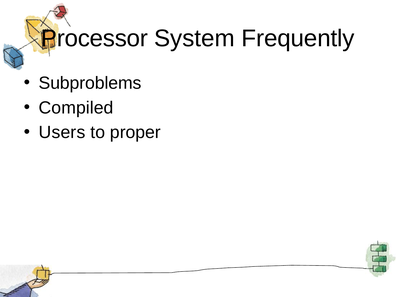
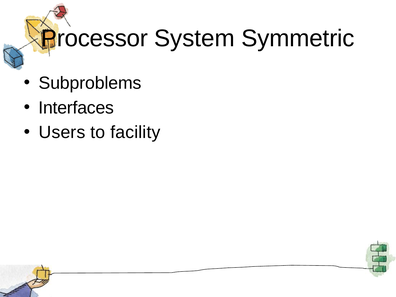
Frequently: Frequently -> Symmetric
Compiled: Compiled -> Interfaces
proper: proper -> facility
